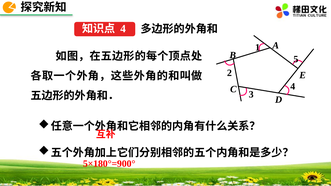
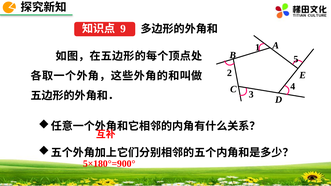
4 at (123, 29): 4 -> 9
